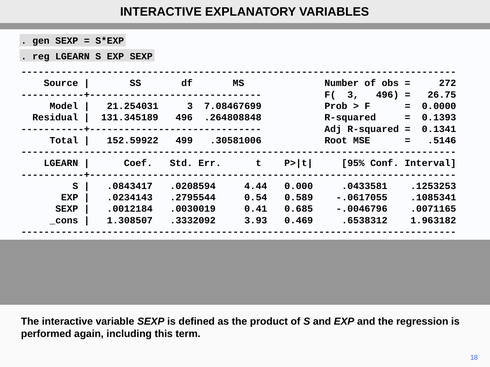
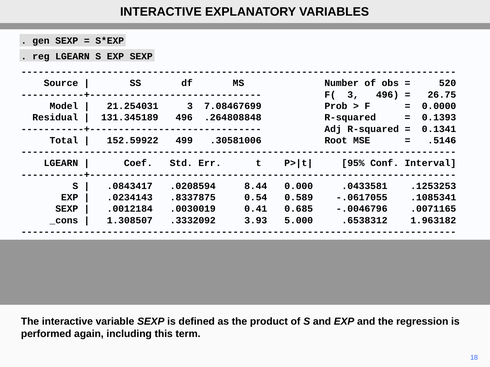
272: 272 -> 520
4.44: 4.44 -> 8.44
.2795544: .2795544 -> .8337875
0.469: 0.469 -> 5.000
